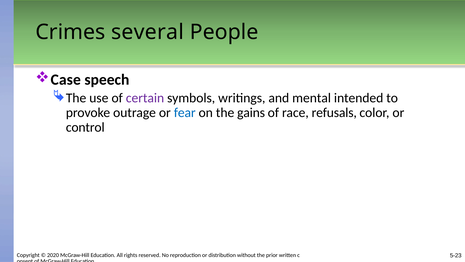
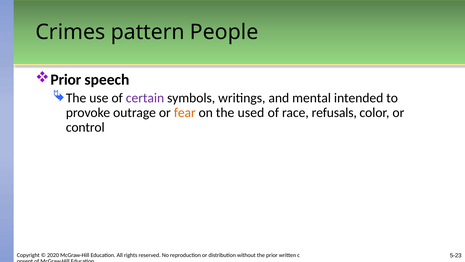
several: several -> pattern
Case at (66, 80): Case -> Prior
fear colour: blue -> orange
gains: gains -> used
